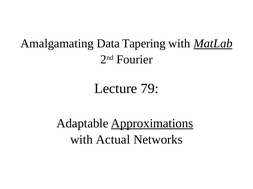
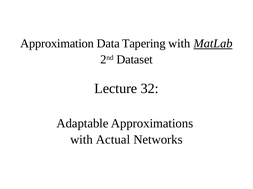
Amalgamating: Amalgamating -> Approximation
Fourier: Fourier -> Dataset
79: 79 -> 32
Approximations underline: present -> none
